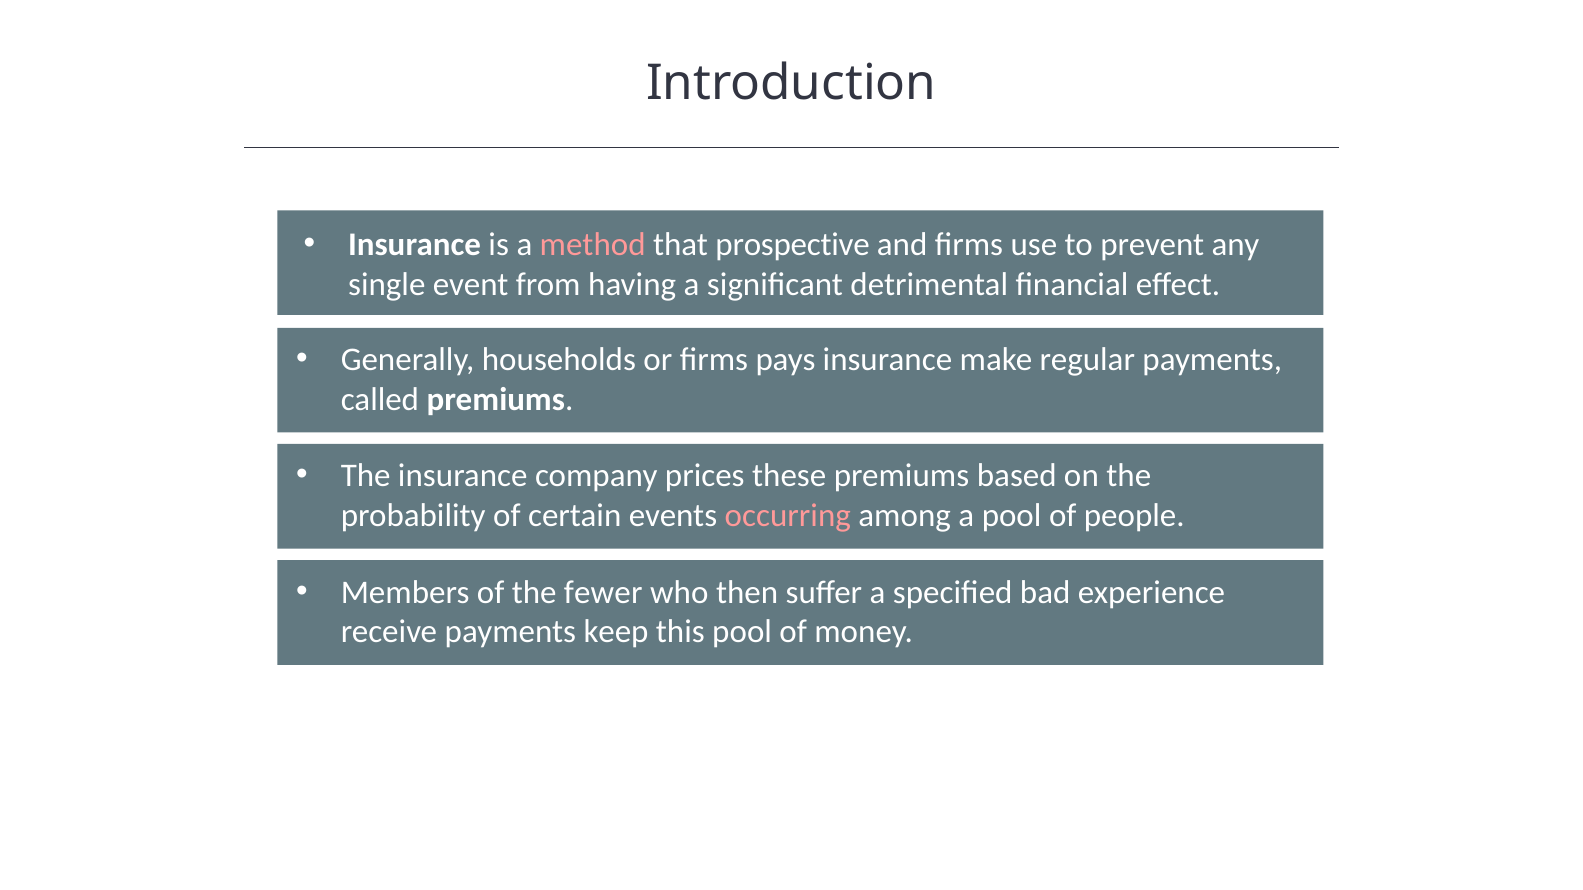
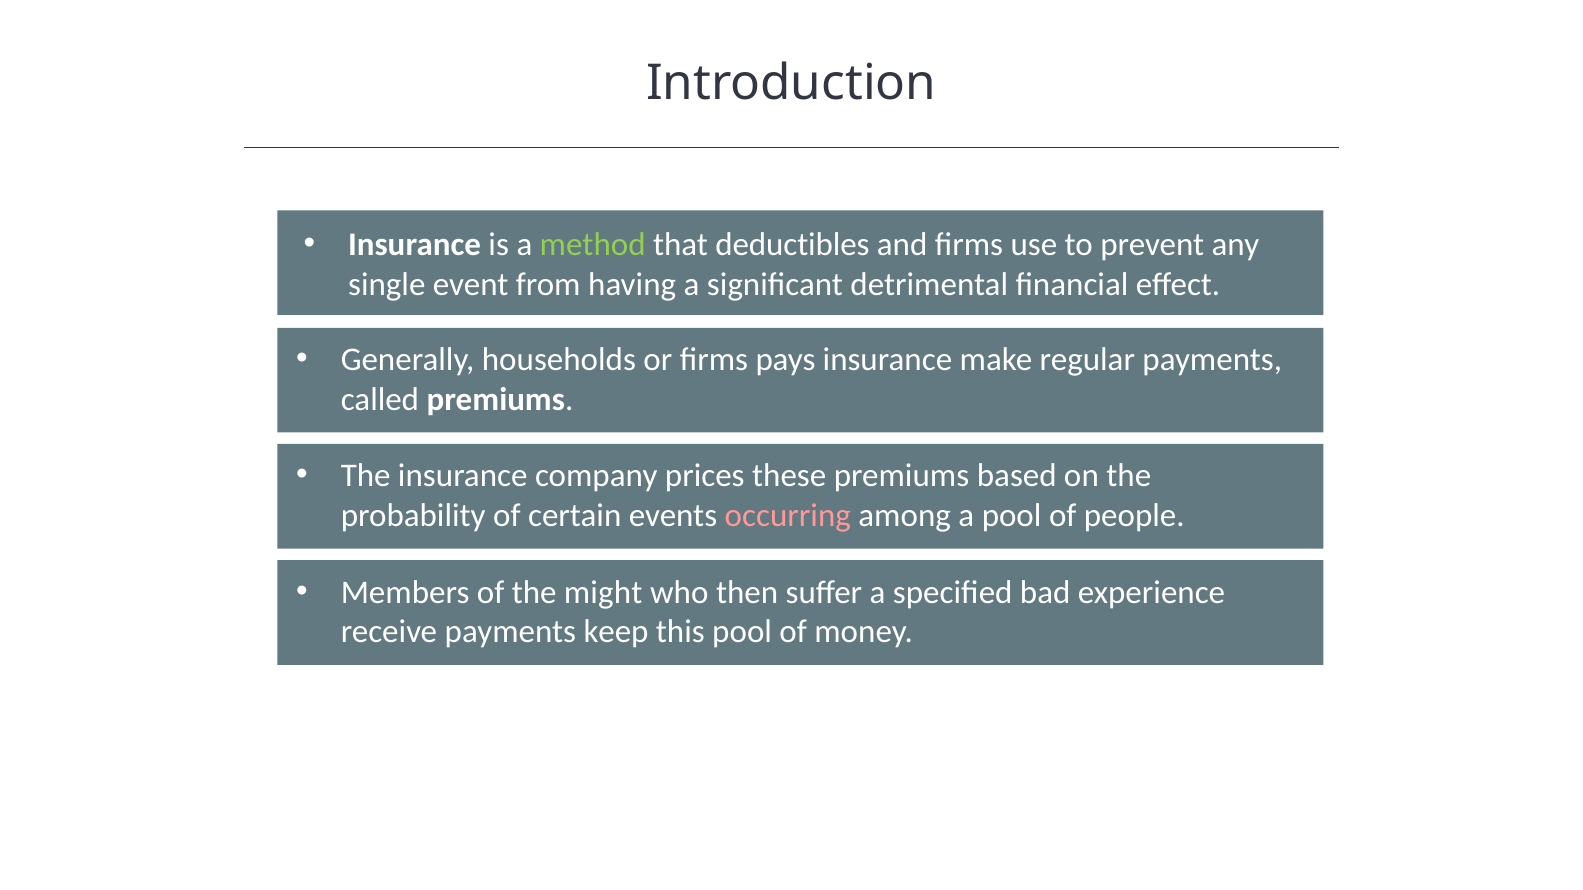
method colour: pink -> light green
prospective: prospective -> deductibles
fewer: fewer -> might
